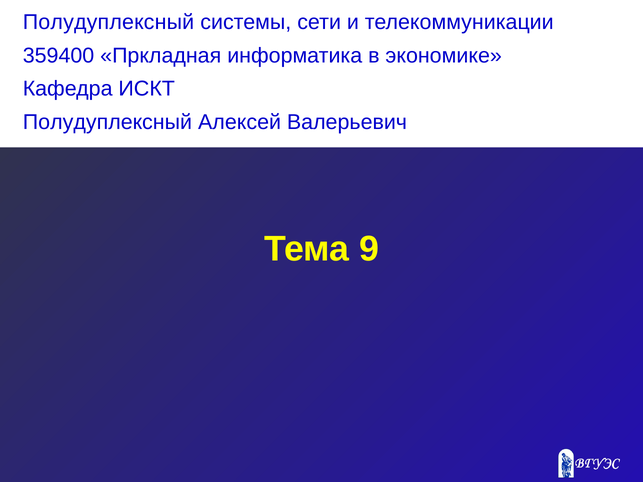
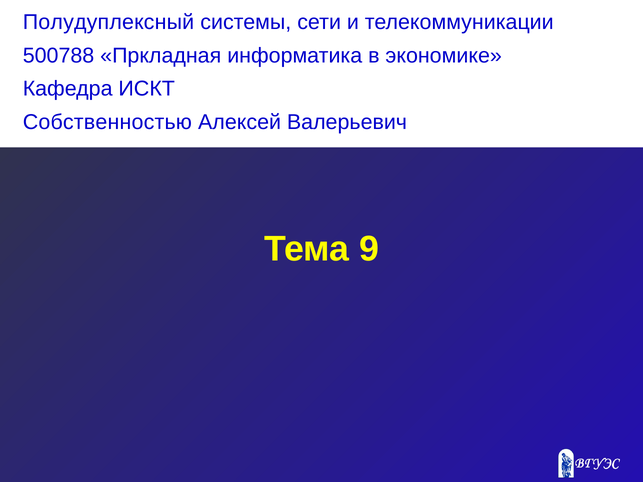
359400: 359400 -> 500788
Полудуплексный at (107, 122): Полудуплексный -> Собственностью
